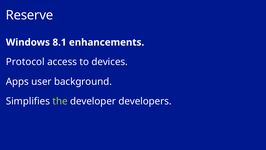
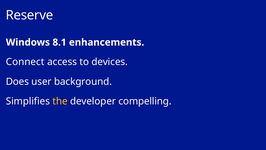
Protocol: Protocol -> Connect
Apps: Apps -> Does
the colour: light green -> yellow
developers: developers -> compelling
